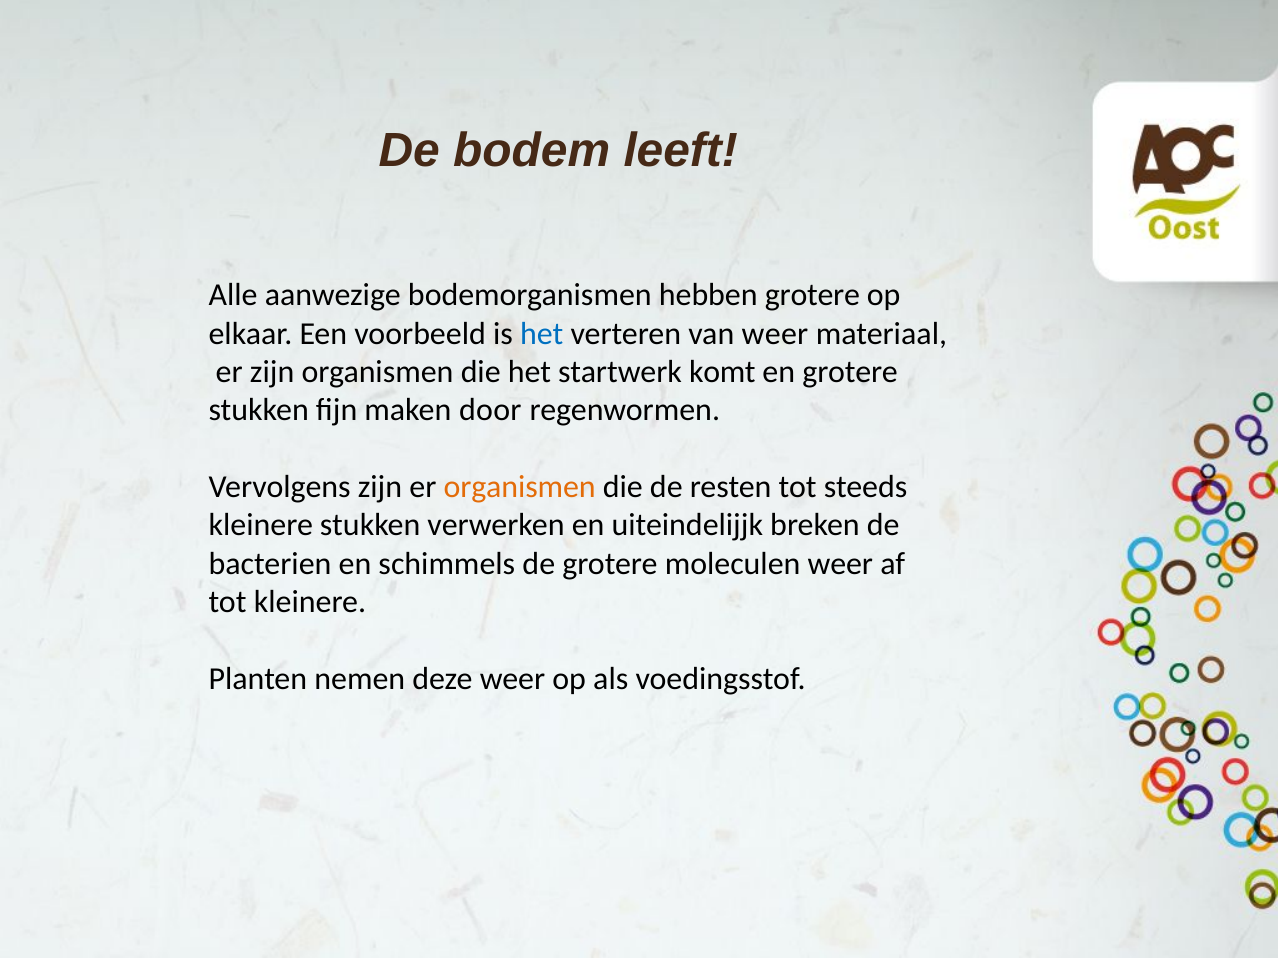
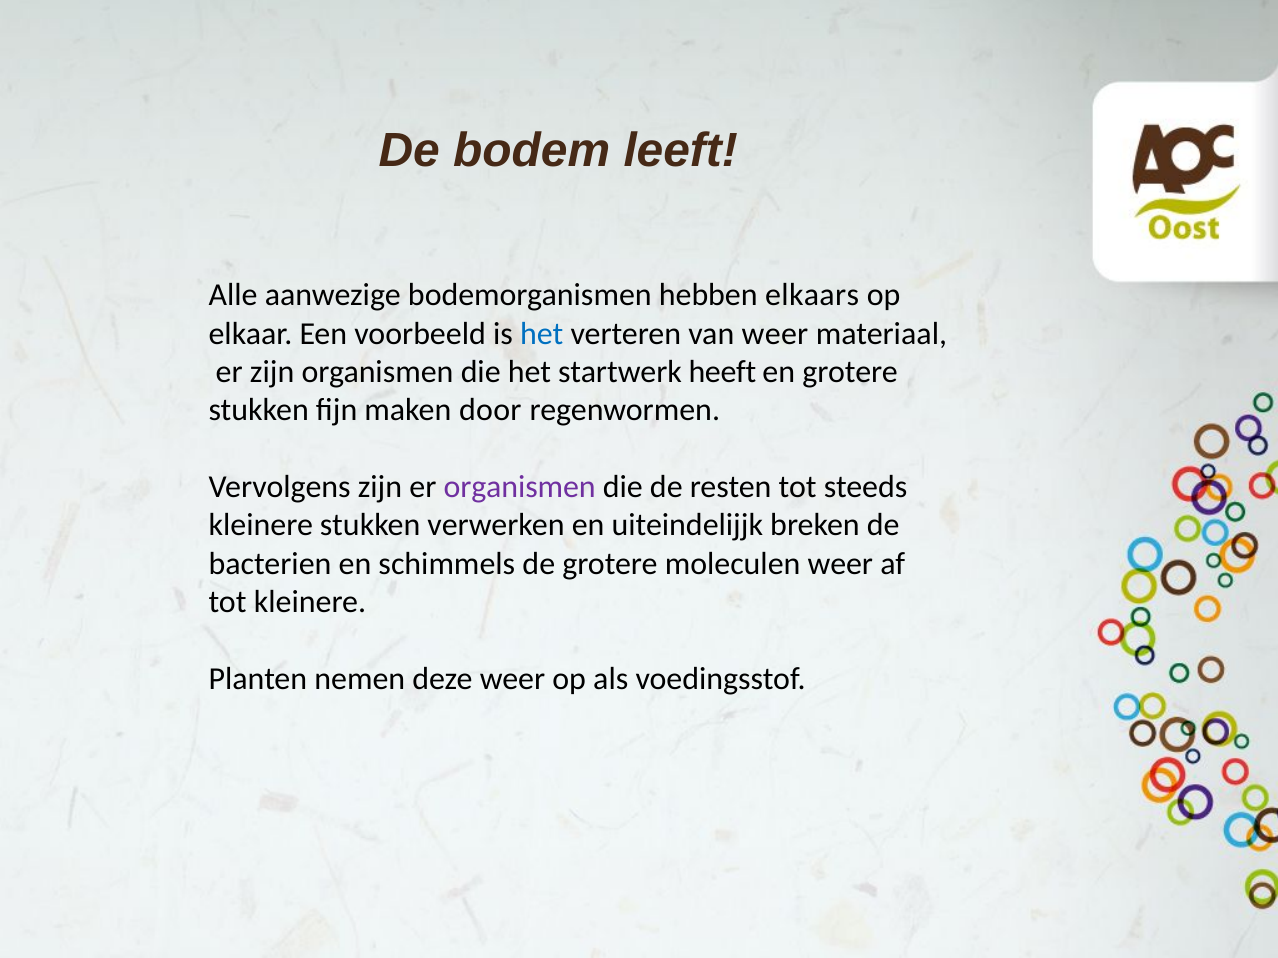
hebben grotere: grotere -> elkaars
komt: komt -> heeft
organismen at (520, 487) colour: orange -> purple
